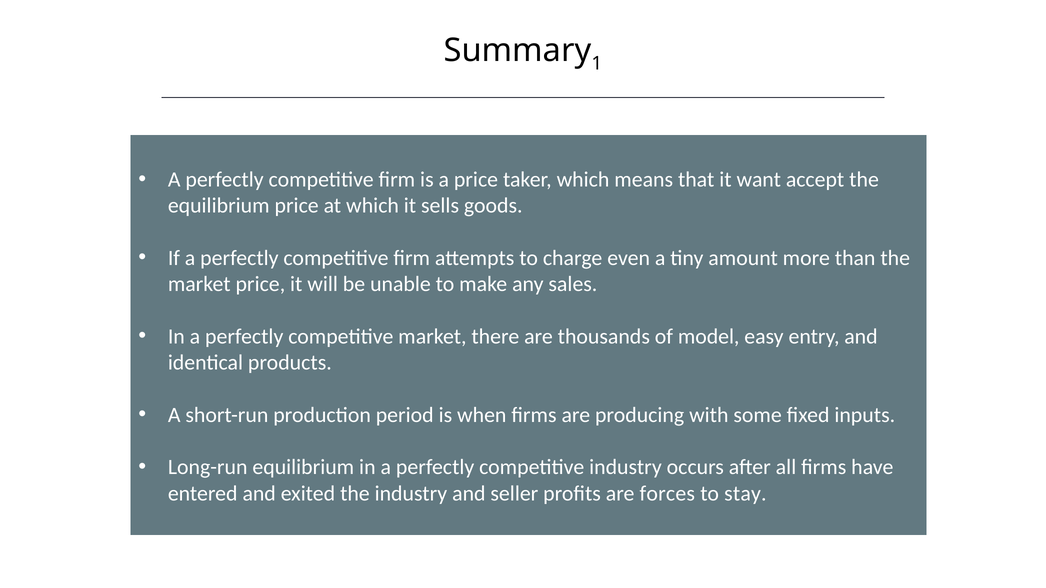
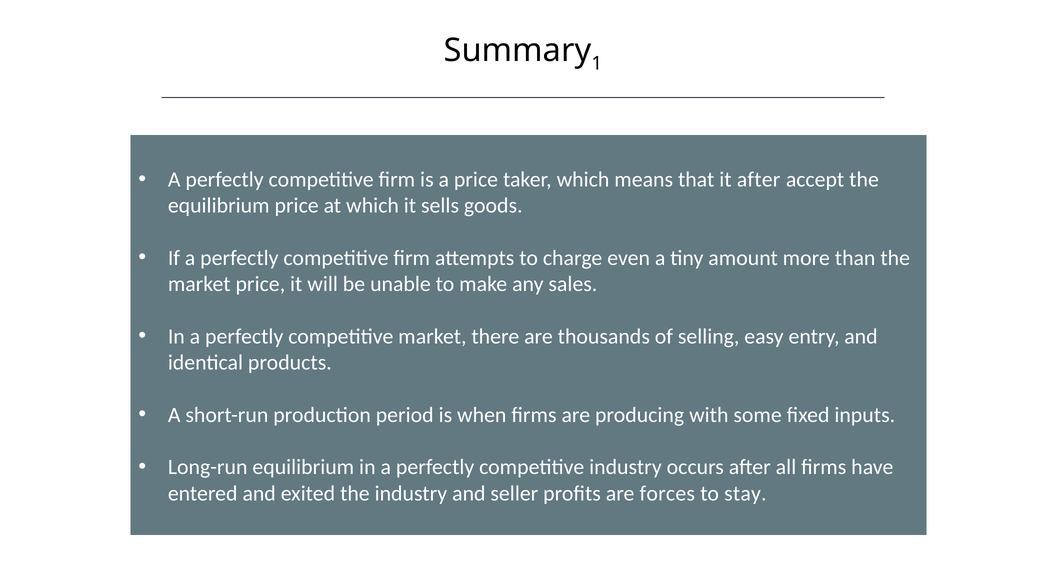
it want: want -> after
model: model -> selling
